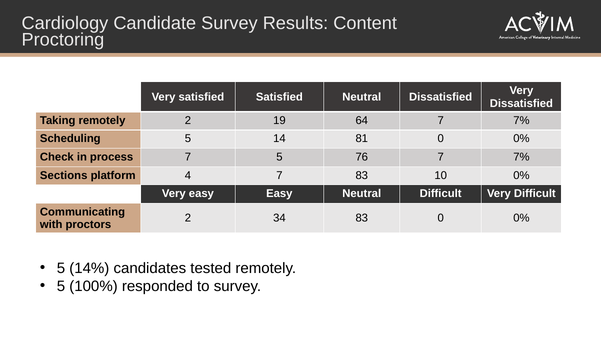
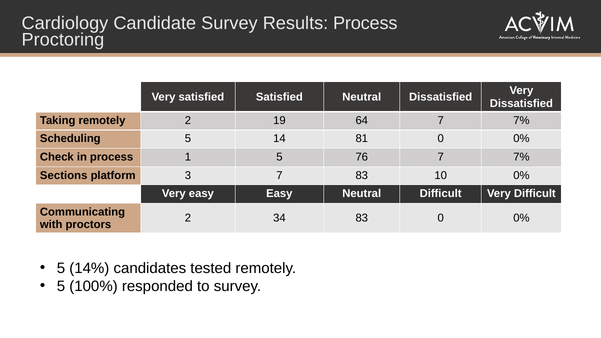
Results Content: Content -> Process
process 7: 7 -> 1
4: 4 -> 3
